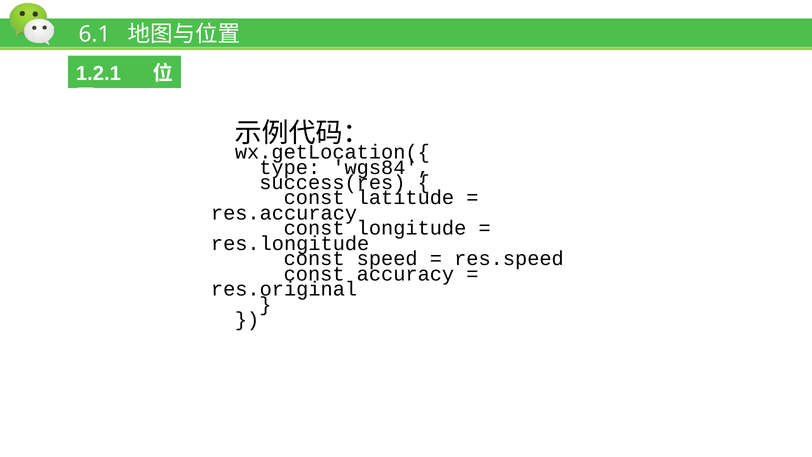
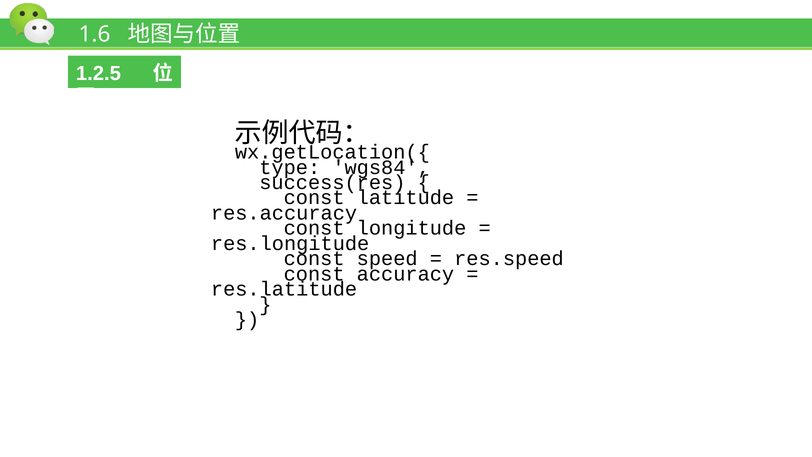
6.1: 6.1 -> 1.6
1.2.1: 1.2.1 -> 1.2.5
res.original: res.original -> res.latitude
